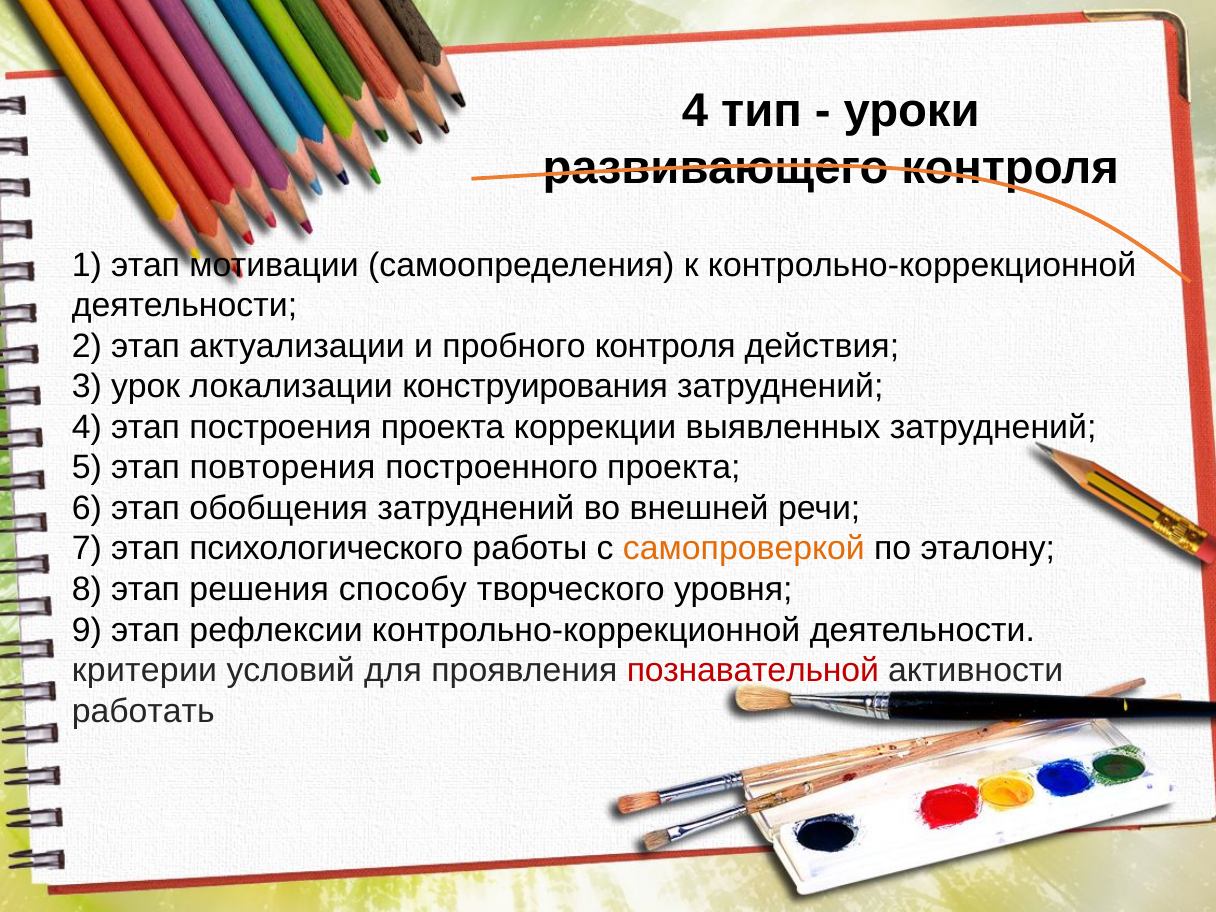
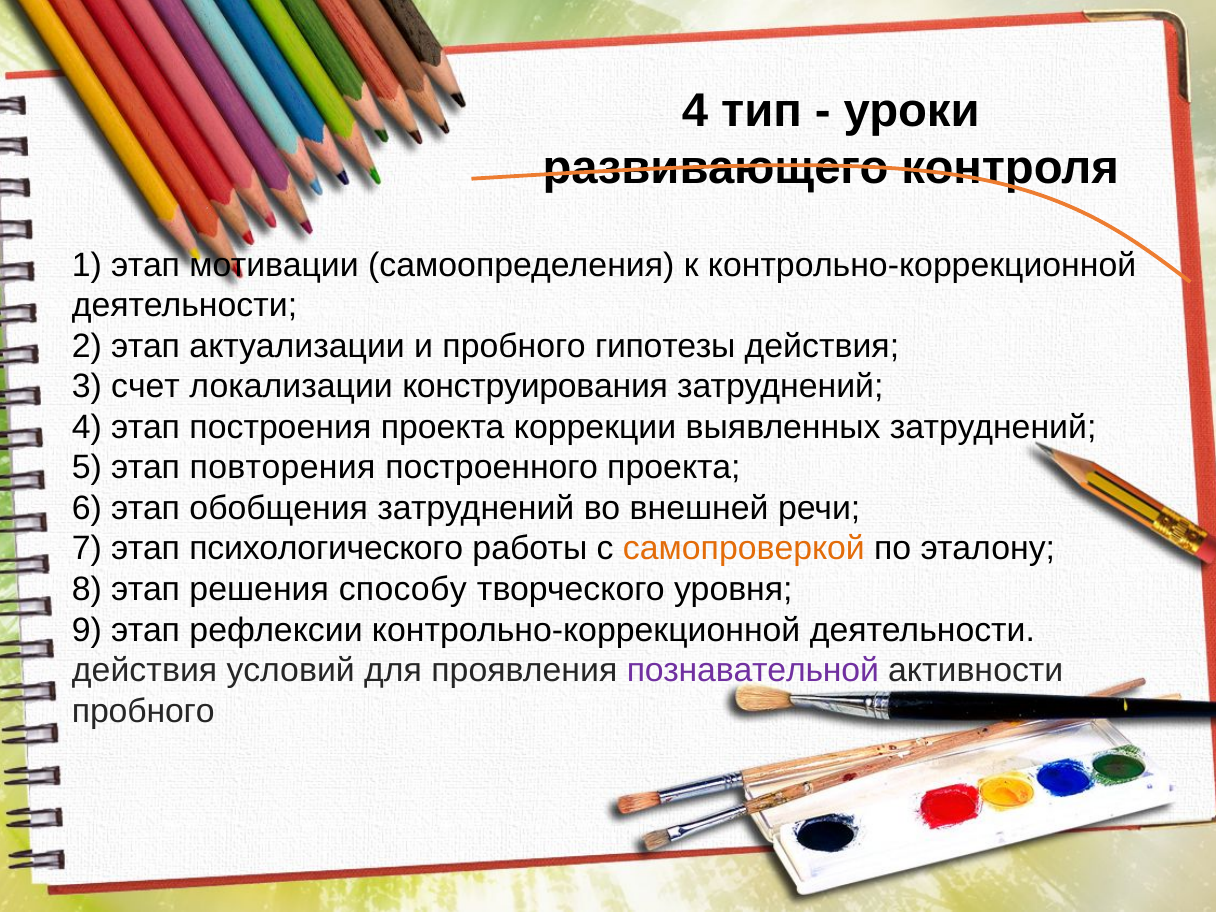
пробного контроля: контроля -> гипотезы
урок: урок -> счет
критерии at (144, 670): критерии -> действия
познавательной colour: red -> purple
работать at (143, 711): работать -> пробного
